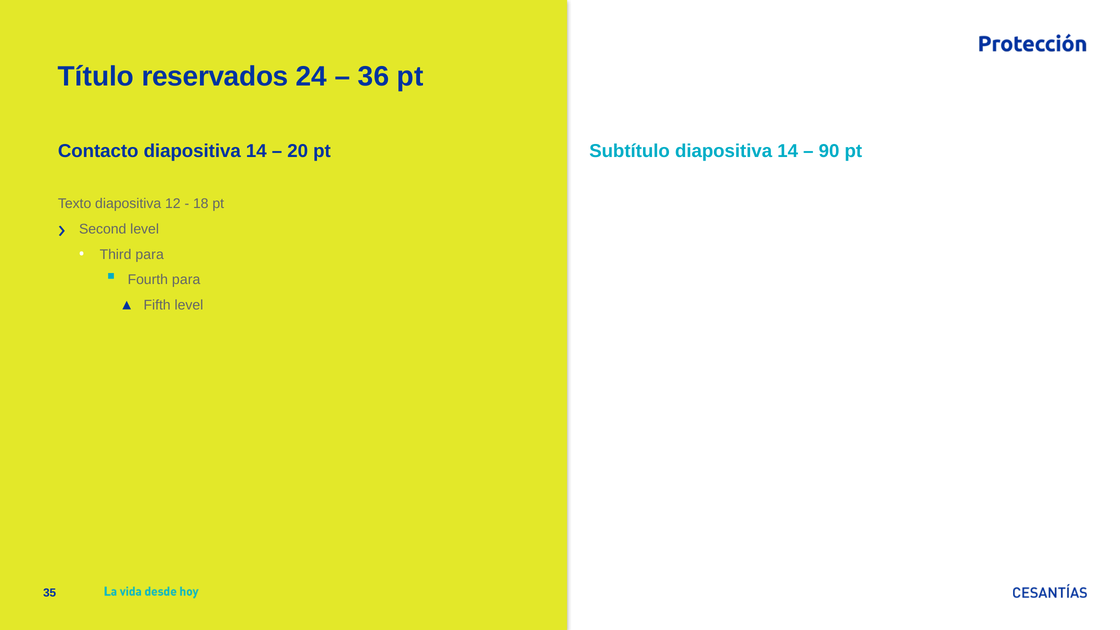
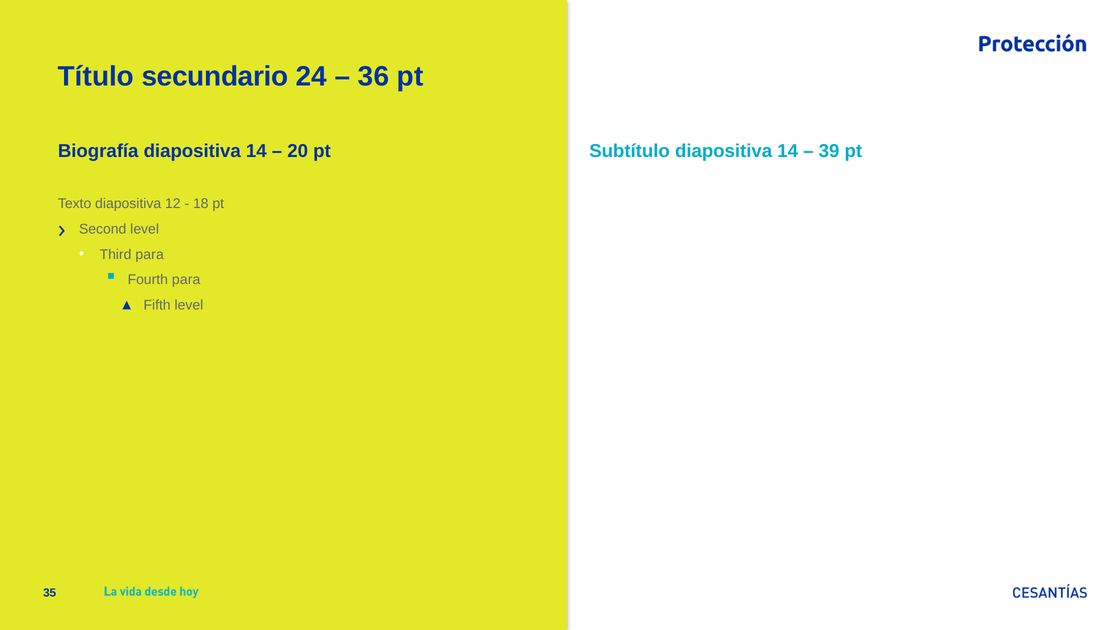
reservados: reservados -> secundario
Contacto: Contacto -> Biografía
90: 90 -> 39
